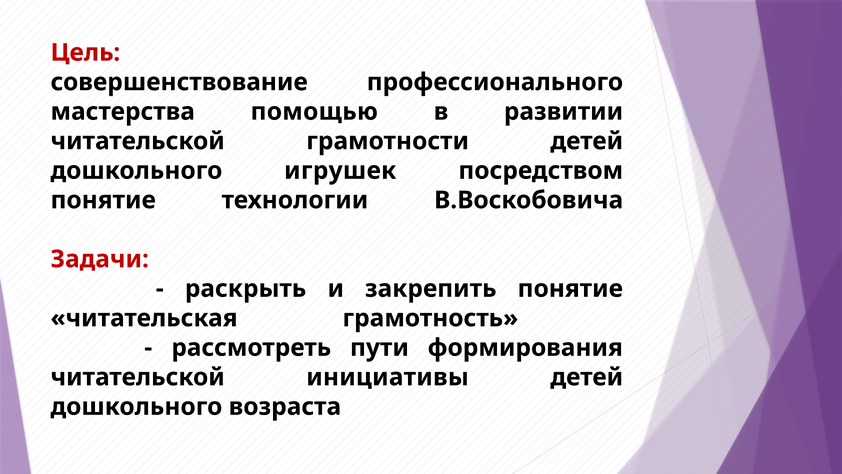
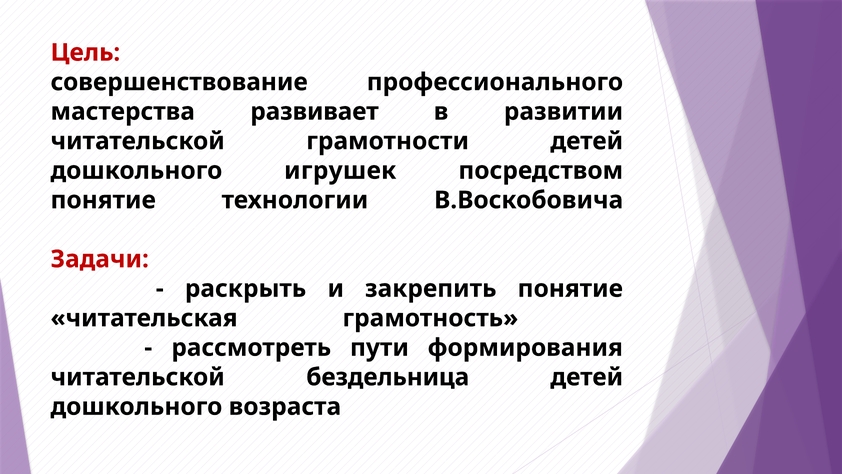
помощью: помощью -> развивает
инициативы: инициативы -> бездельница
